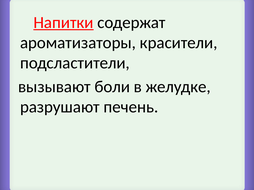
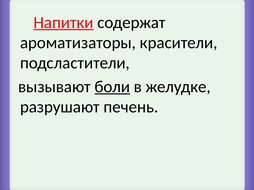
боли underline: none -> present
